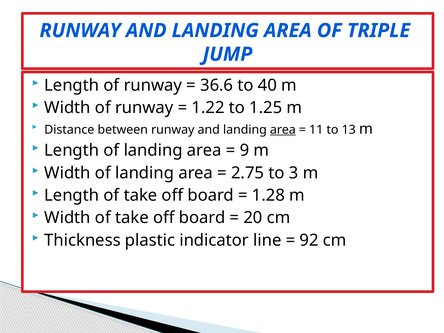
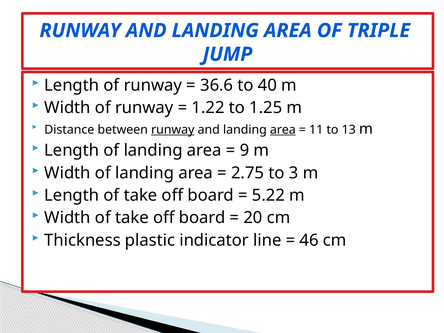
runway at (173, 130) underline: none -> present
1.28: 1.28 -> 5.22
92: 92 -> 46
